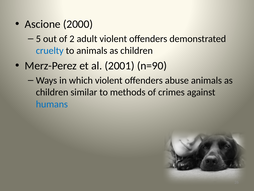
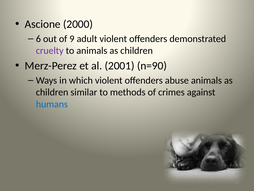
5: 5 -> 6
2: 2 -> 9
cruelty colour: blue -> purple
